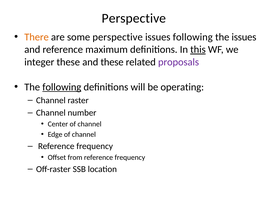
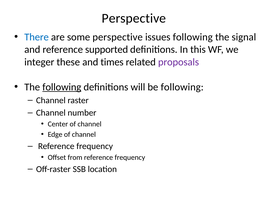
There colour: orange -> blue
the issues: issues -> signal
maximum: maximum -> supported
this underline: present -> none
and these: these -> times
be operating: operating -> following
